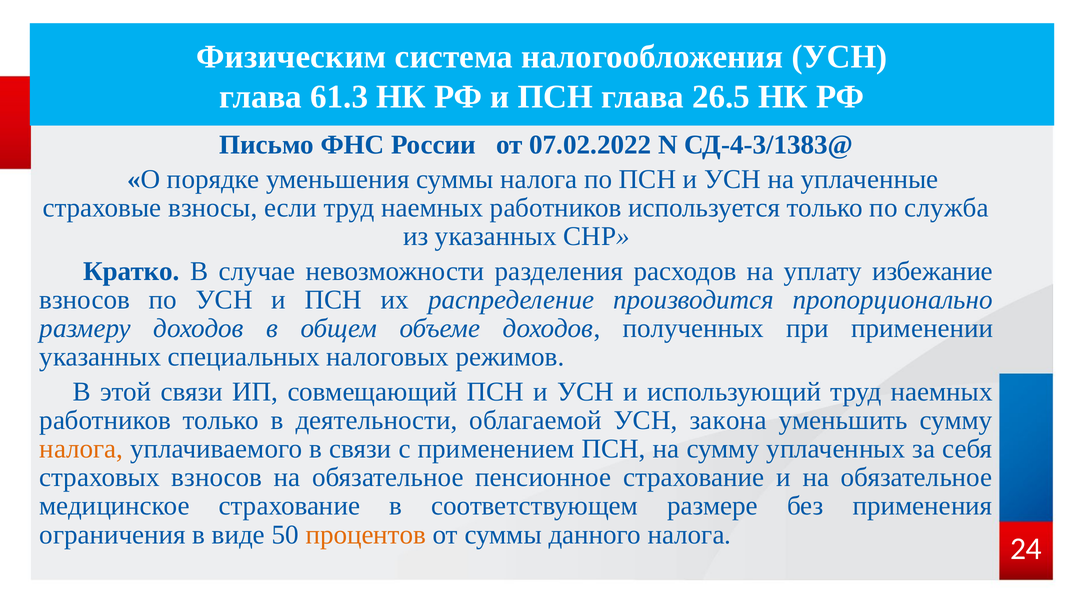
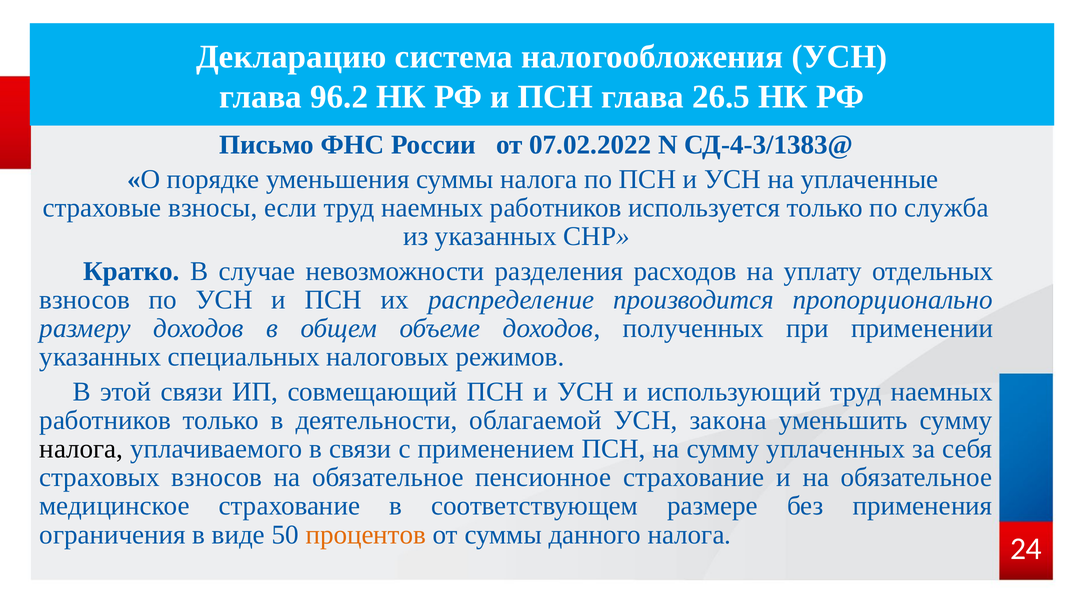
Физическим: Физическим -> Декларацию
61.3: 61.3 -> 96.2
избежание: избежание -> отдельных
налога at (81, 449) colour: orange -> black
